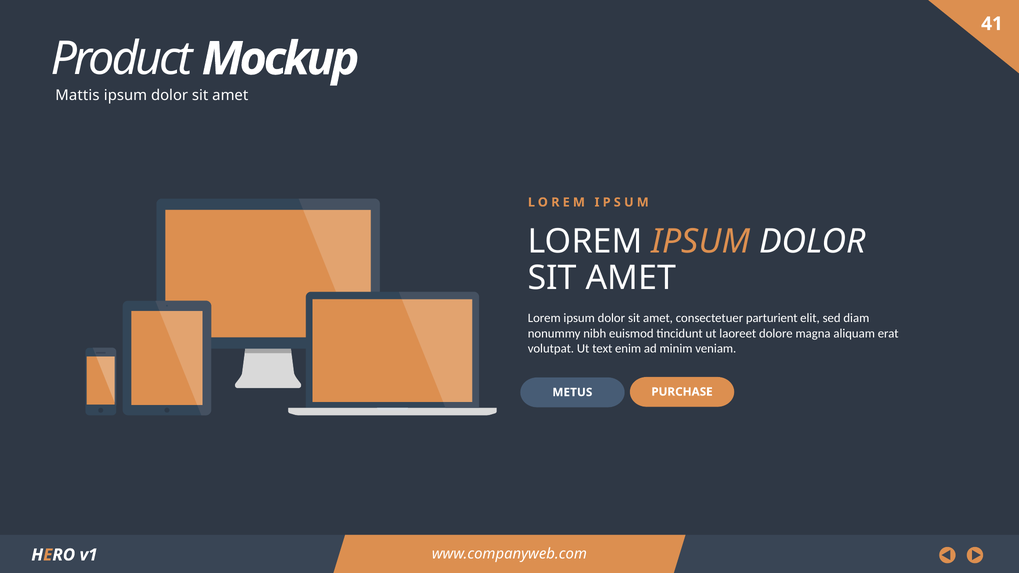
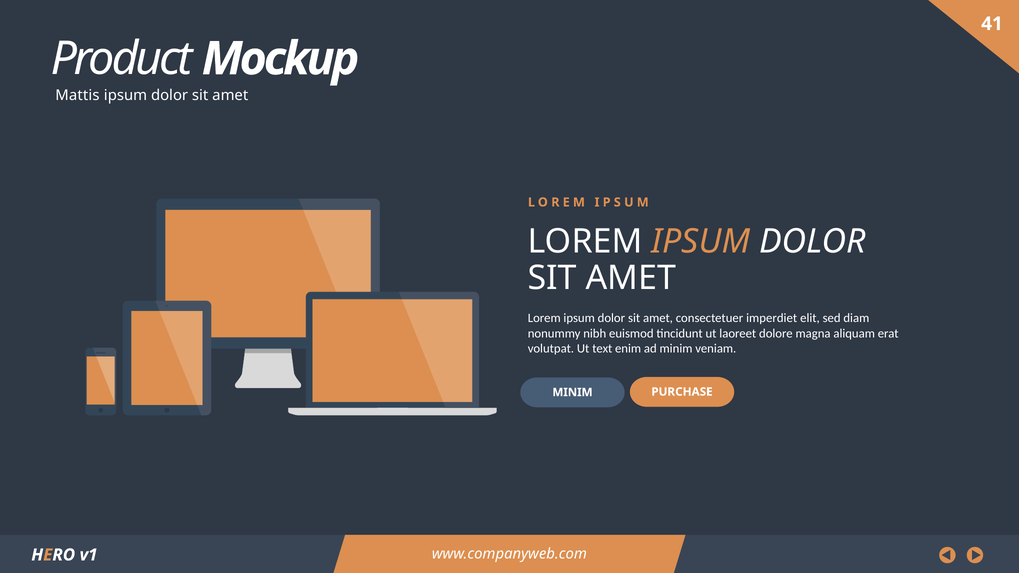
parturient: parturient -> imperdiet
METUS at (572, 392): METUS -> MINIM
